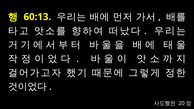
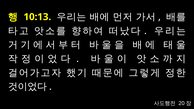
60:13: 60:13 -> 10:13
